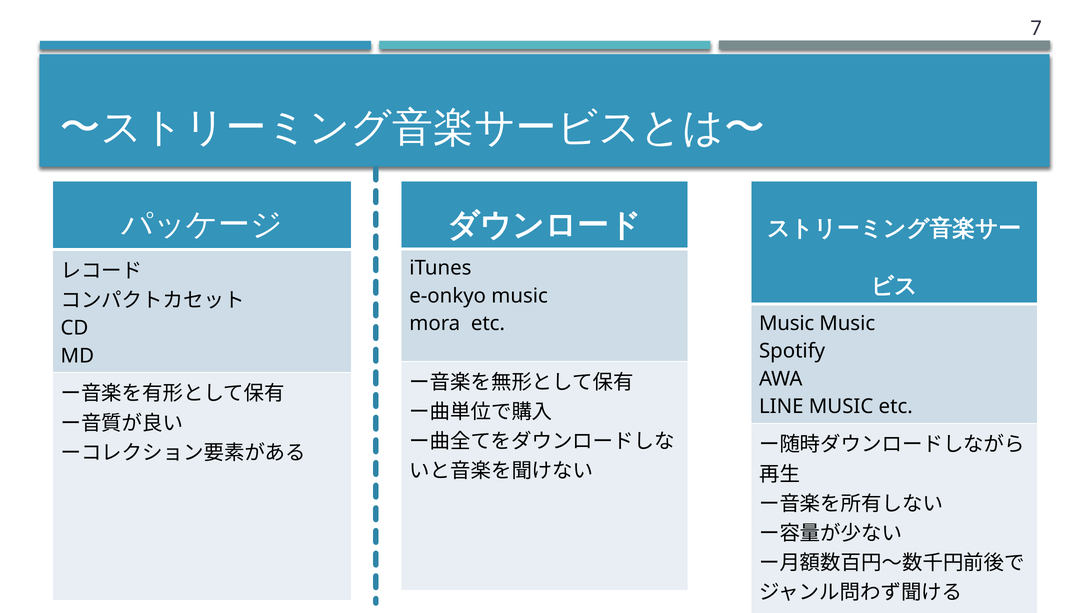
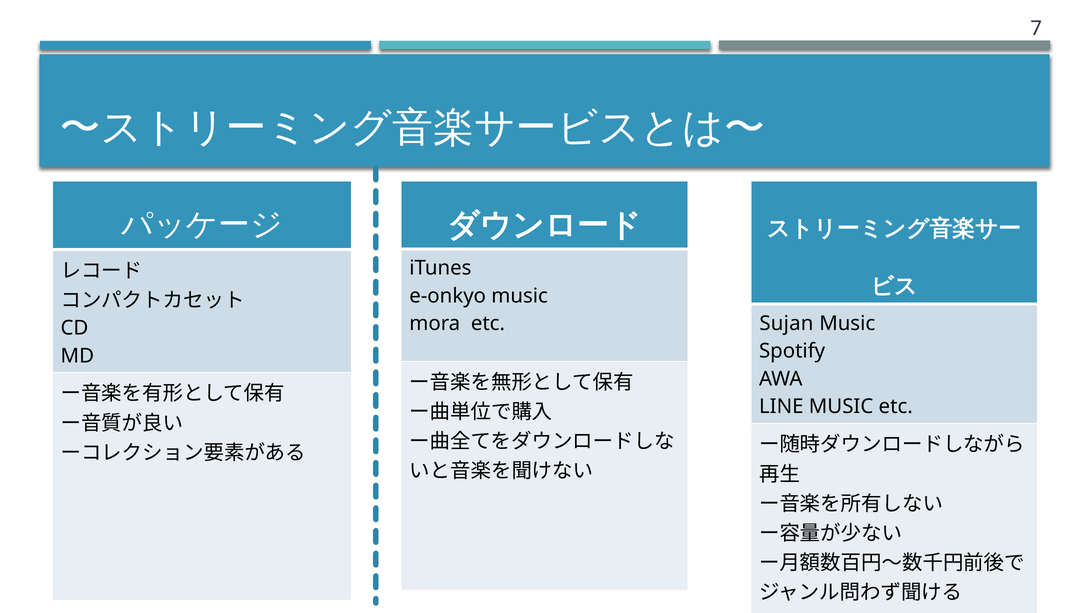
Music at (787, 323): Music -> Sujan
